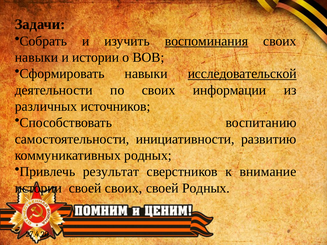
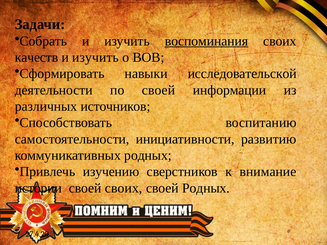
навыки at (36, 57): навыки -> качеств
истории at (96, 57): истории -> изучить
исследовательской underline: present -> none
по своих: своих -> своей
результат: результат -> изучению
